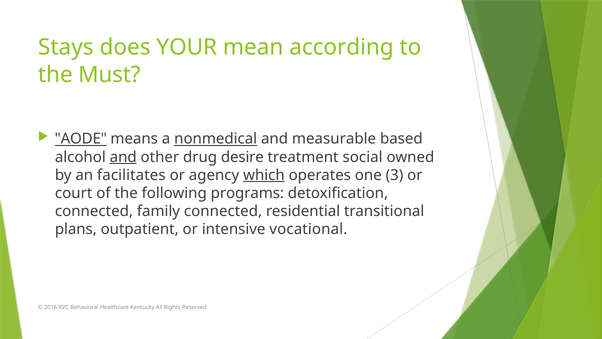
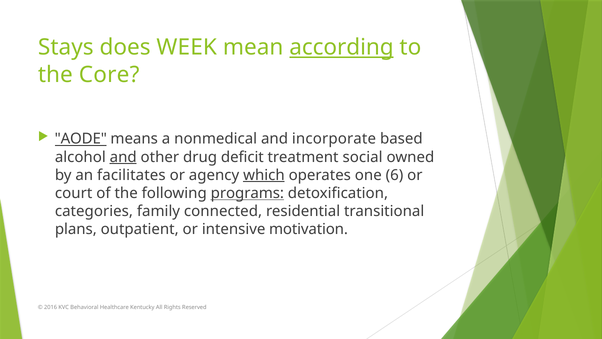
YOUR: YOUR -> WEEK
according underline: none -> present
Must: Must -> Core
nonmedical underline: present -> none
measurable: measurable -> incorporate
desire: desire -> deficit
3: 3 -> 6
programs underline: none -> present
connected at (94, 211): connected -> categories
vocational: vocational -> motivation
